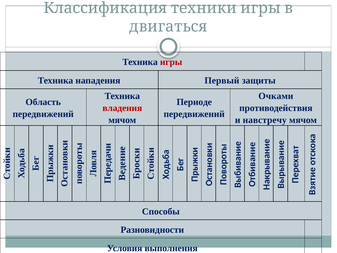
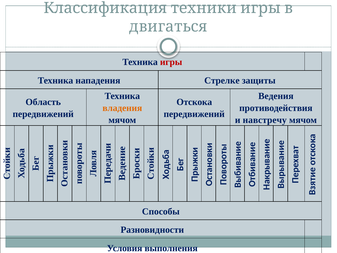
Первый: Первый -> Стрелке
Очками: Очками -> Ведения
Периоде: Периоде -> Отскока
владения colour: red -> orange
